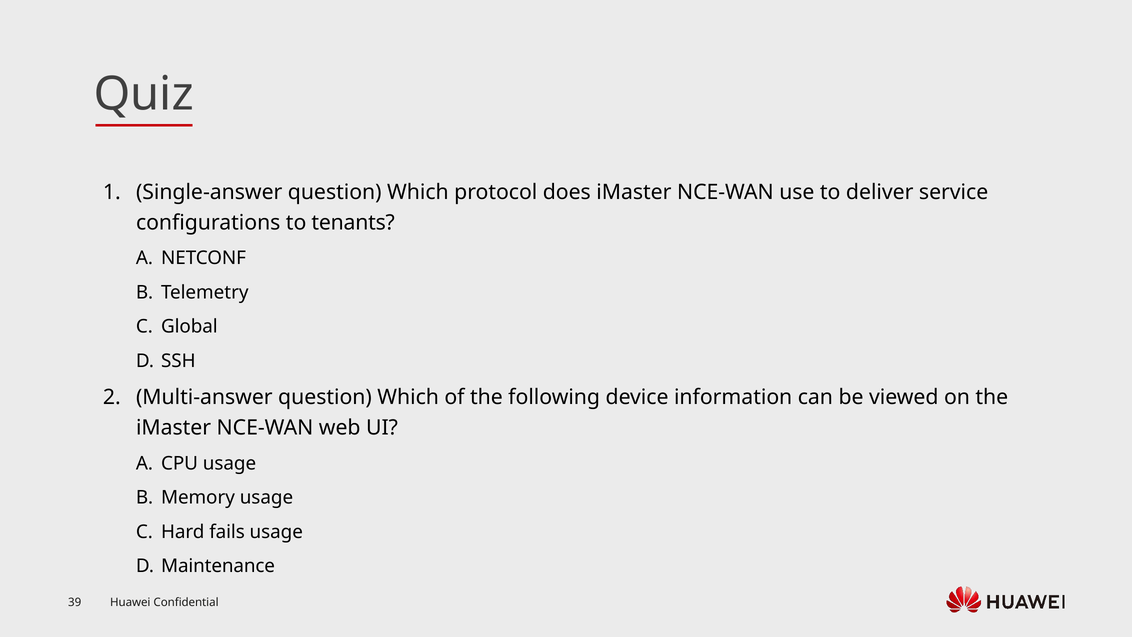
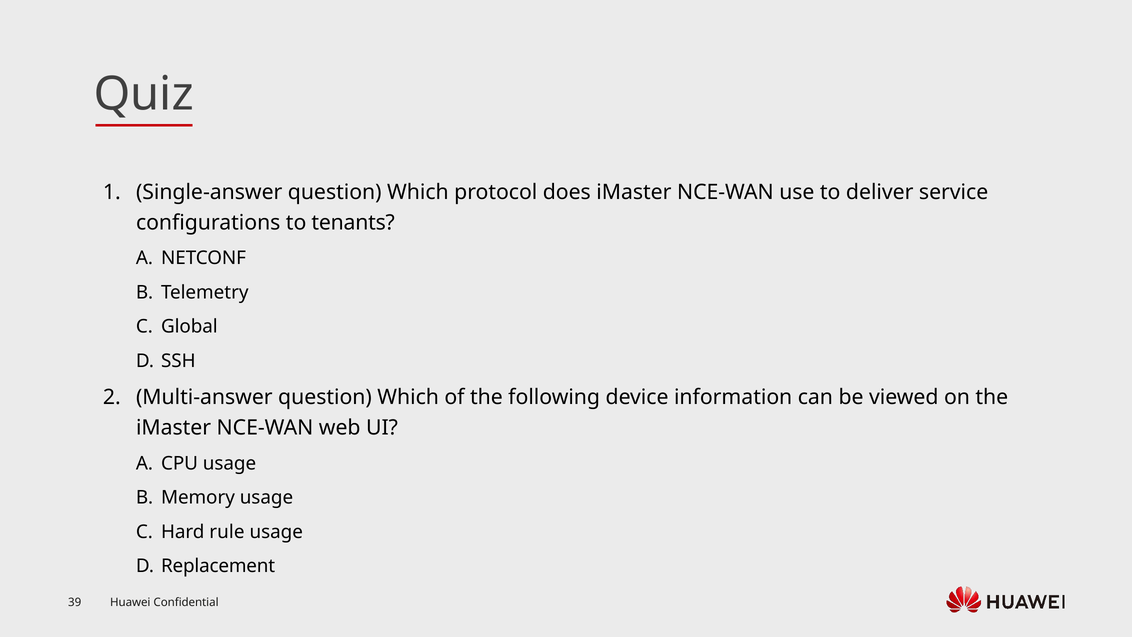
fails: fails -> rule
Maintenance: Maintenance -> Replacement
